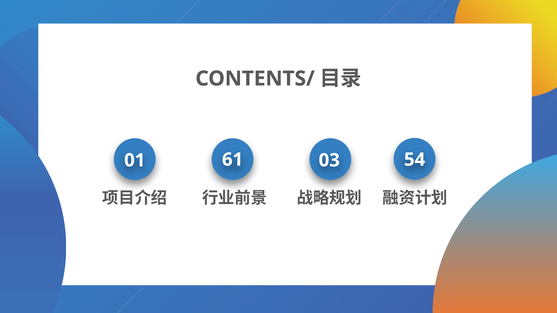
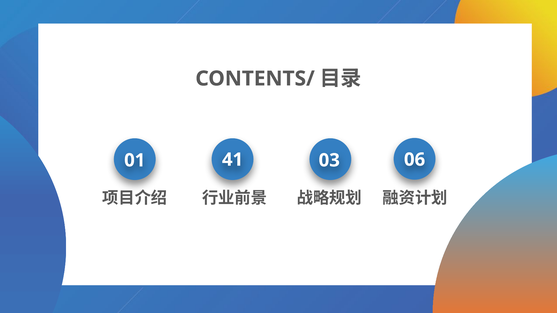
61: 61 -> 41
54: 54 -> 06
